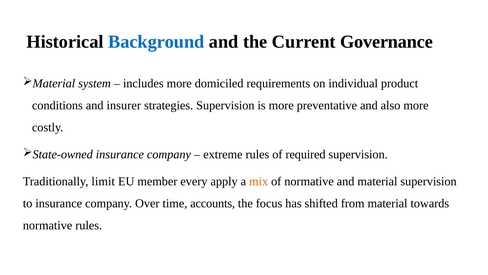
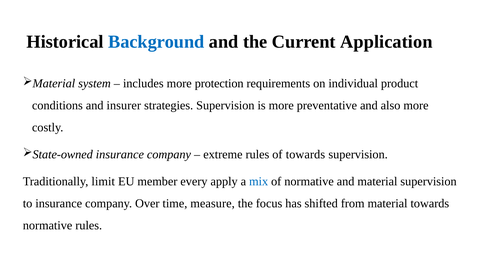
Governance: Governance -> Application
domiciled: domiciled -> protection
of required: required -> towards
mix colour: orange -> blue
accounts: accounts -> measure
